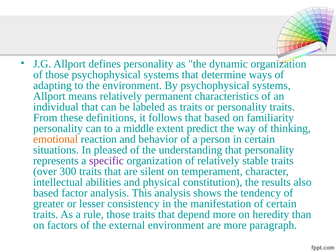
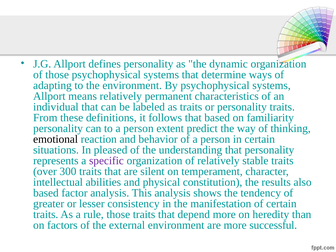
to a middle: middle -> person
emotional colour: orange -> black
paragraph: paragraph -> successful
